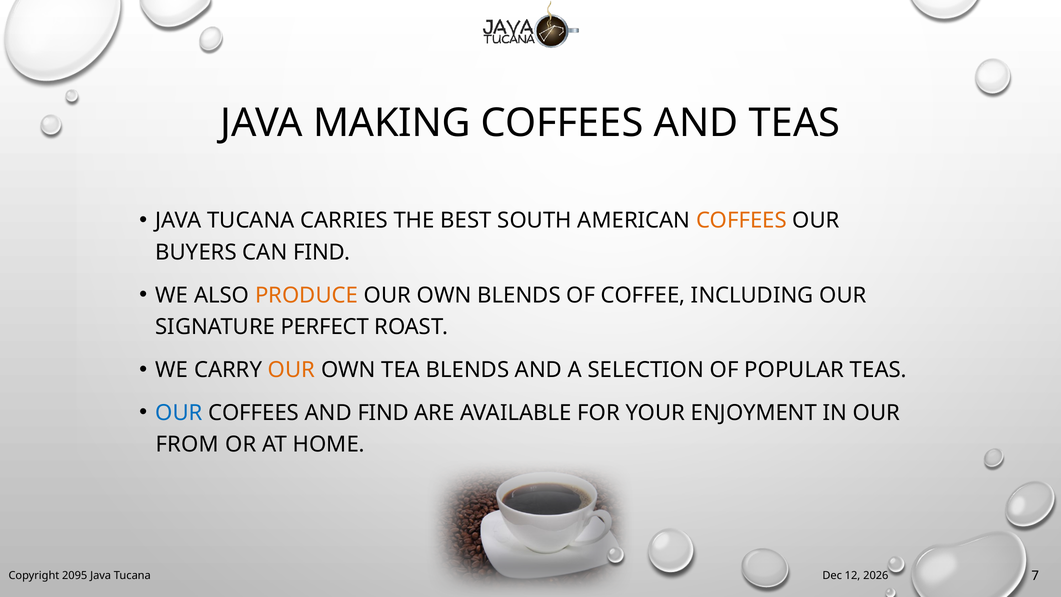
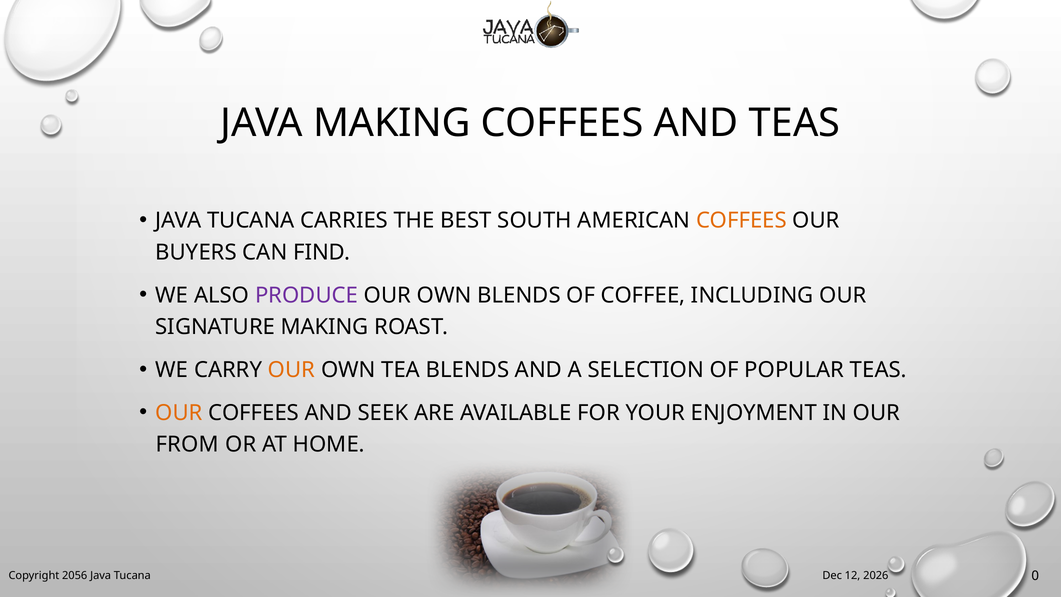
PRODUCE colour: orange -> purple
SIGNATURE PERFECT: PERFECT -> MAKING
OUR at (179, 413) colour: blue -> orange
AND FIND: FIND -> SEEK
2095: 2095 -> 2056
7: 7 -> 0
